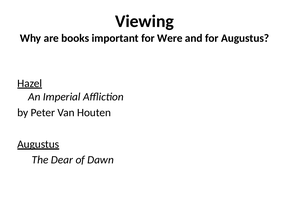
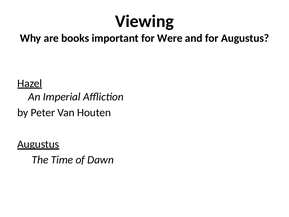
Dear: Dear -> Time
